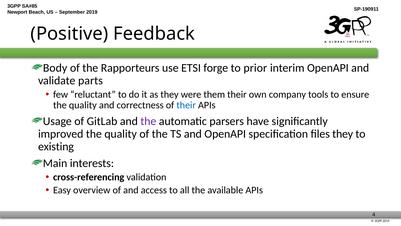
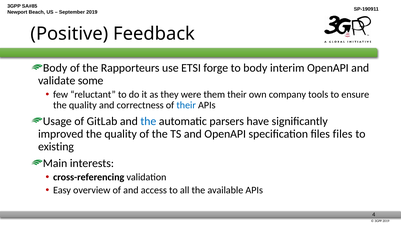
to prior: prior -> body
parts: parts -> some
the at (148, 121) colour: purple -> blue
files they: they -> files
